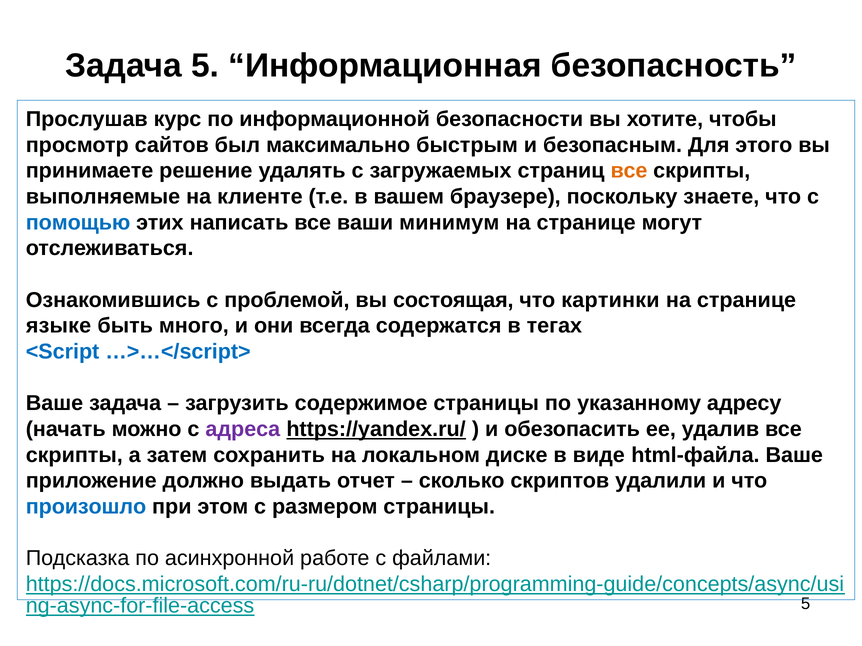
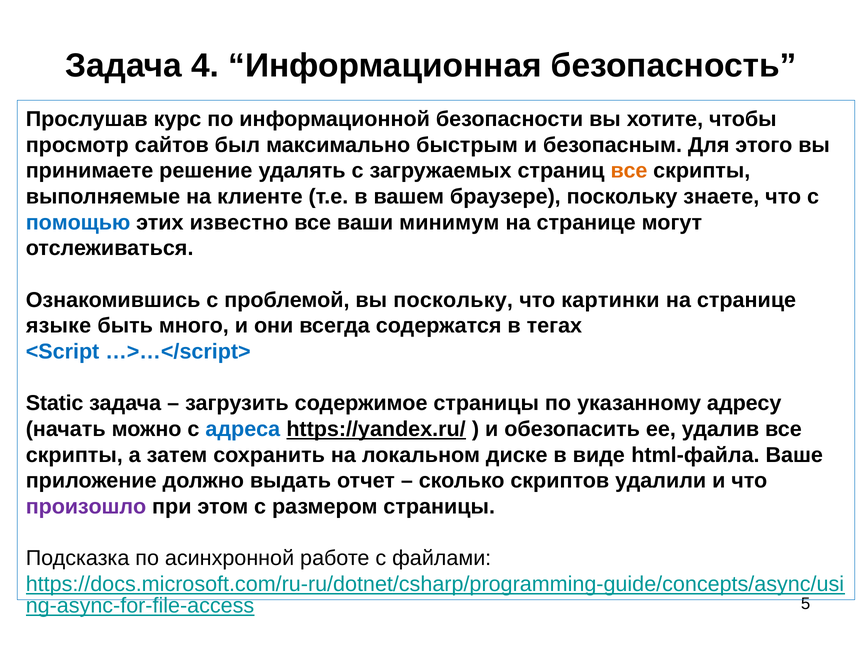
Задача 5: 5 -> 4
написать: написать -> известно
вы состоящая: состоящая -> поскольку
Ваше at (54, 404): Ваше -> Static
адреса colour: purple -> blue
произошло colour: blue -> purple
